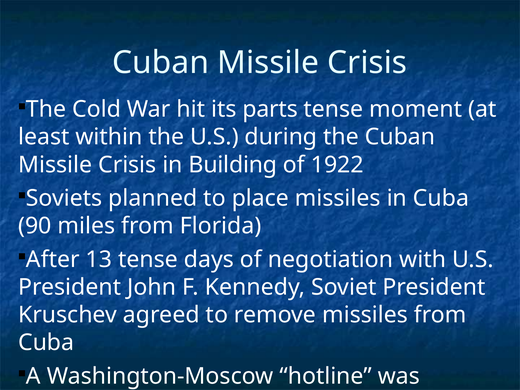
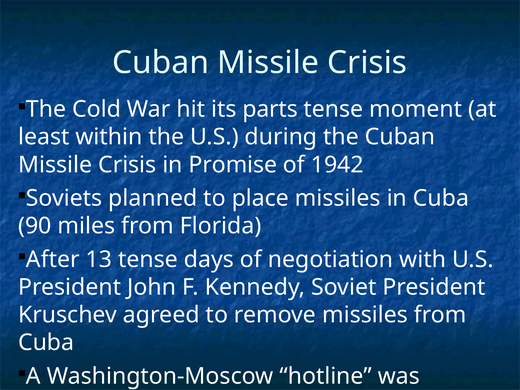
Building: Building -> Promise
1922: 1922 -> 1942
